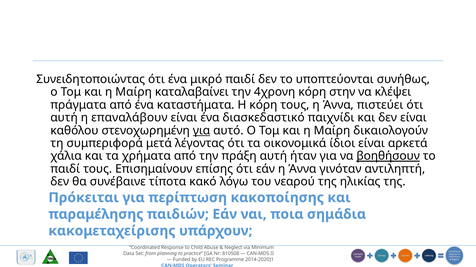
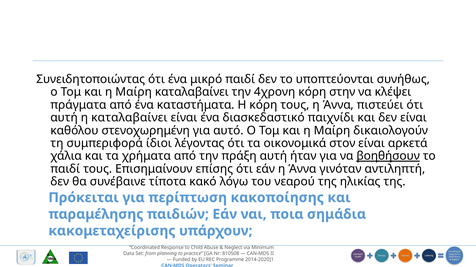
η επαναλάβουν: επαναλάβουν -> καταλαβαίνει
για at (202, 131) underline: present -> none
μετά: μετά -> ίδιοι
ίδιοι: ίδιοι -> στον
